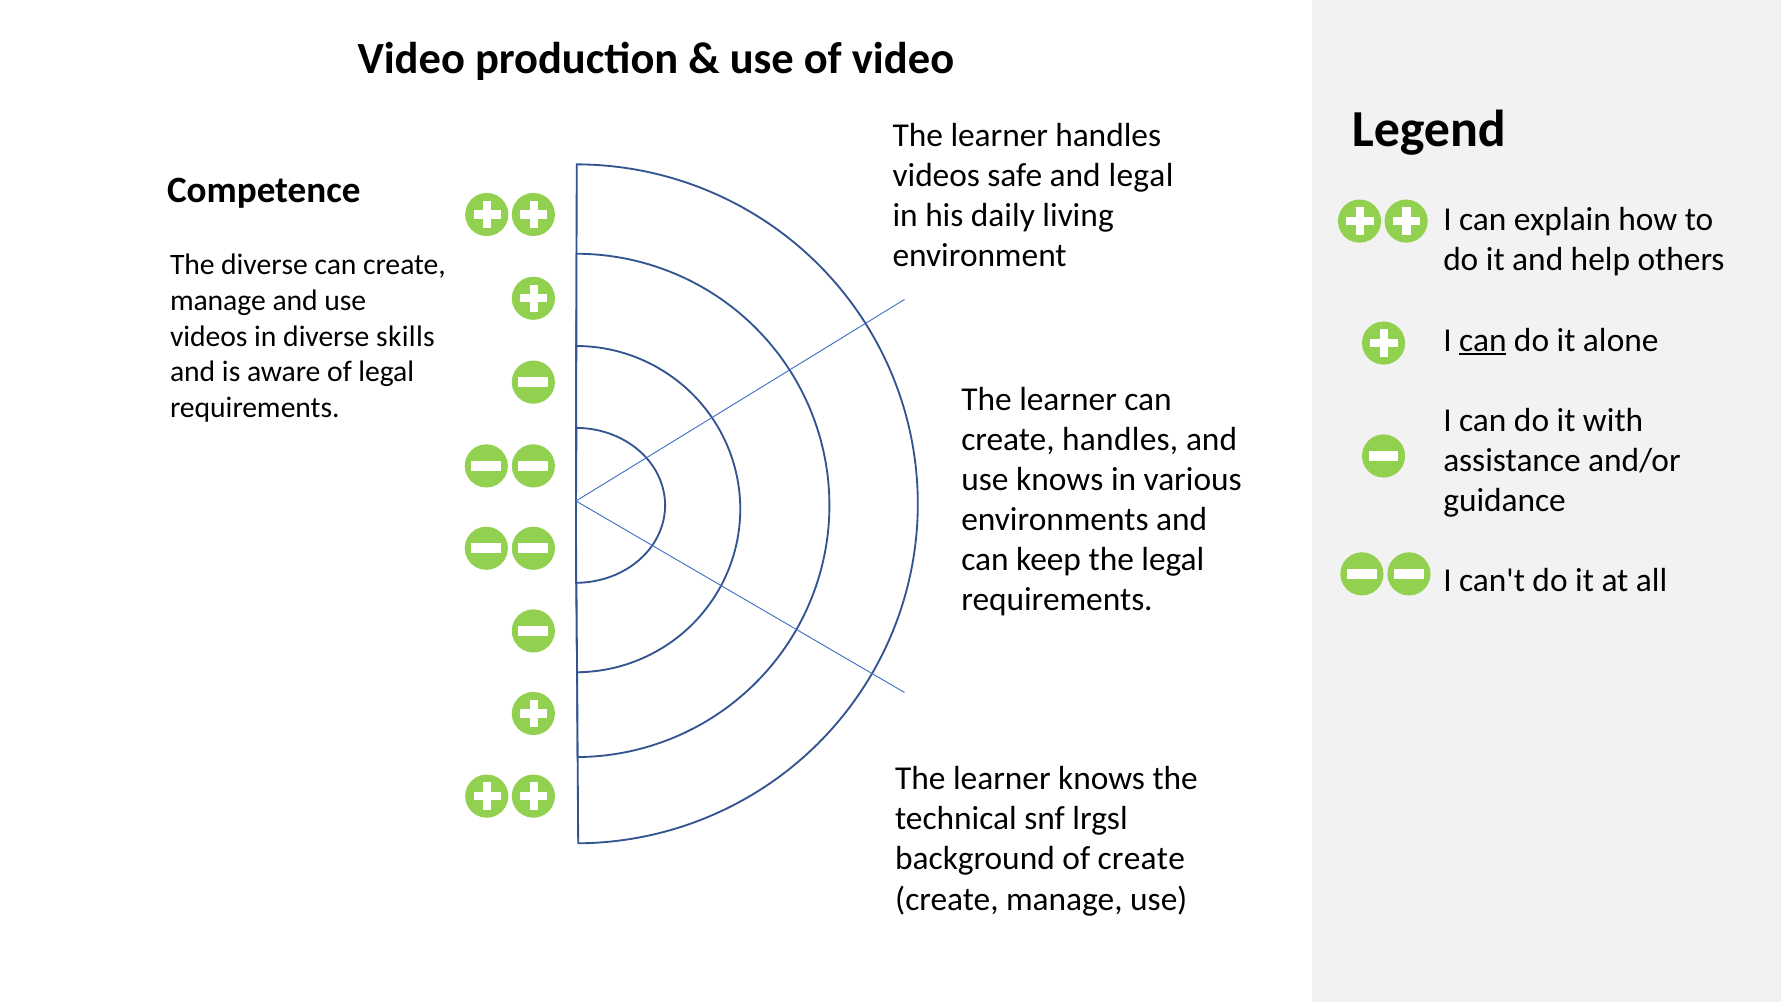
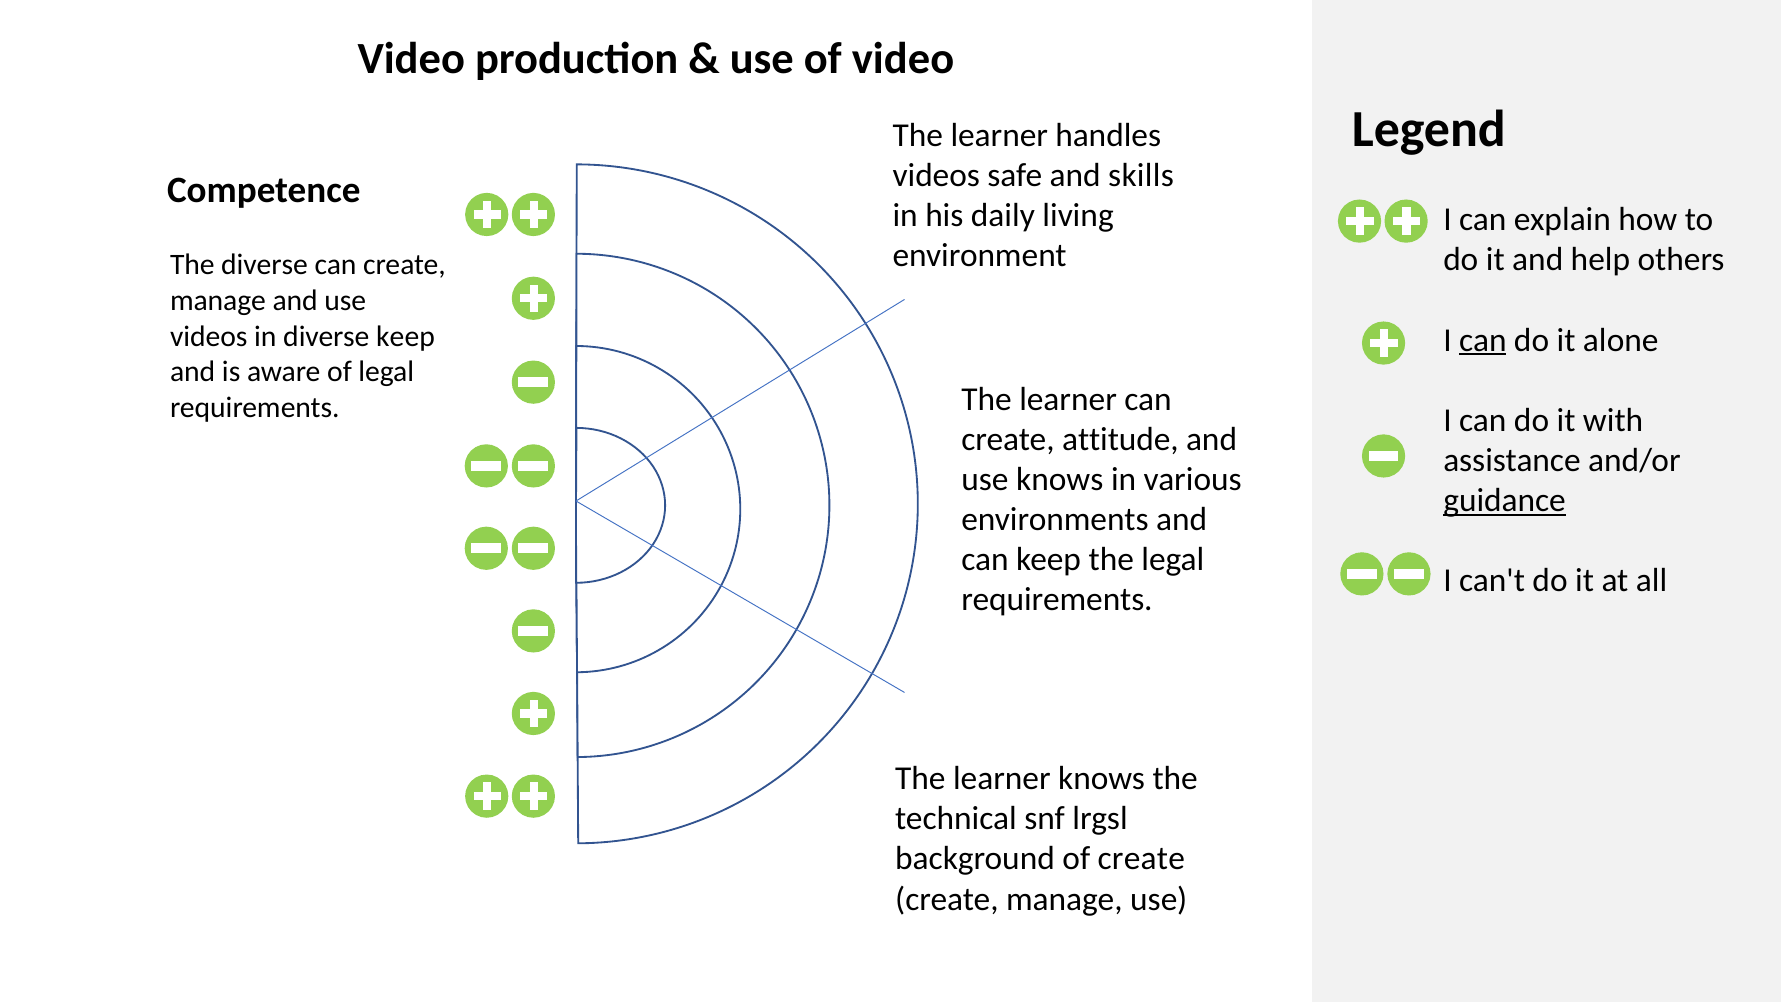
and legal: legal -> skills
diverse skills: skills -> keep
create handles: handles -> attitude
guidance underline: none -> present
